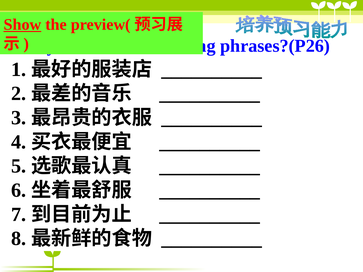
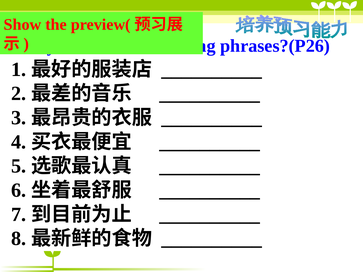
Show underline: present -> none
